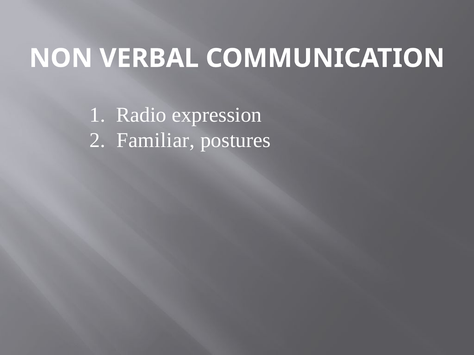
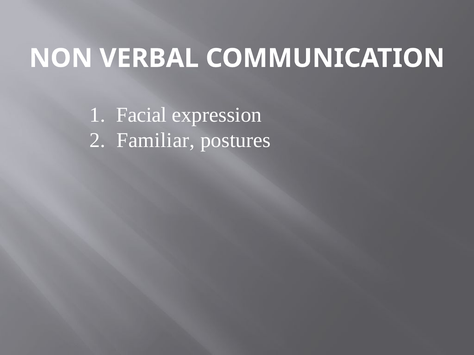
Radio: Radio -> Facial
